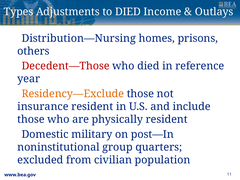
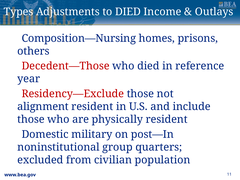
Distribution—Nursing: Distribution—Nursing -> Composition—Nursing
Residency—Exclude colour: orange -> red
insurance: insurance -> alignment
